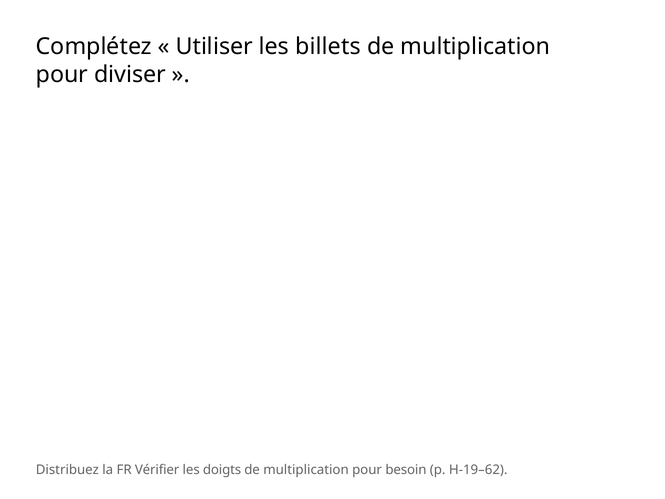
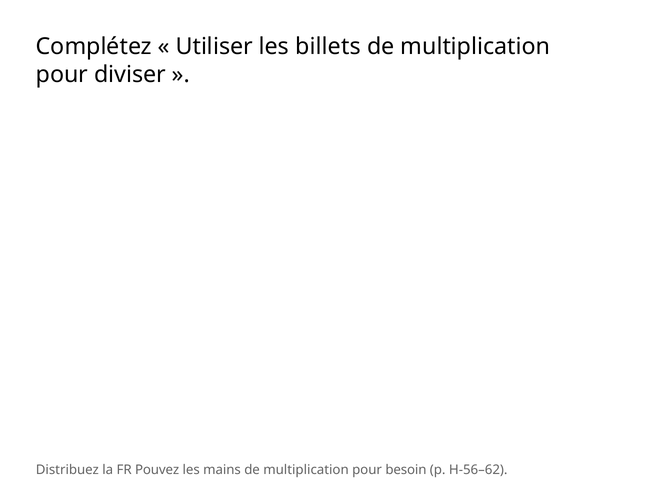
Vérifier: Vérifier -> Pouvez
doigts: doigts -> mains
H-19–62: H-19–62 -> H-56–62
